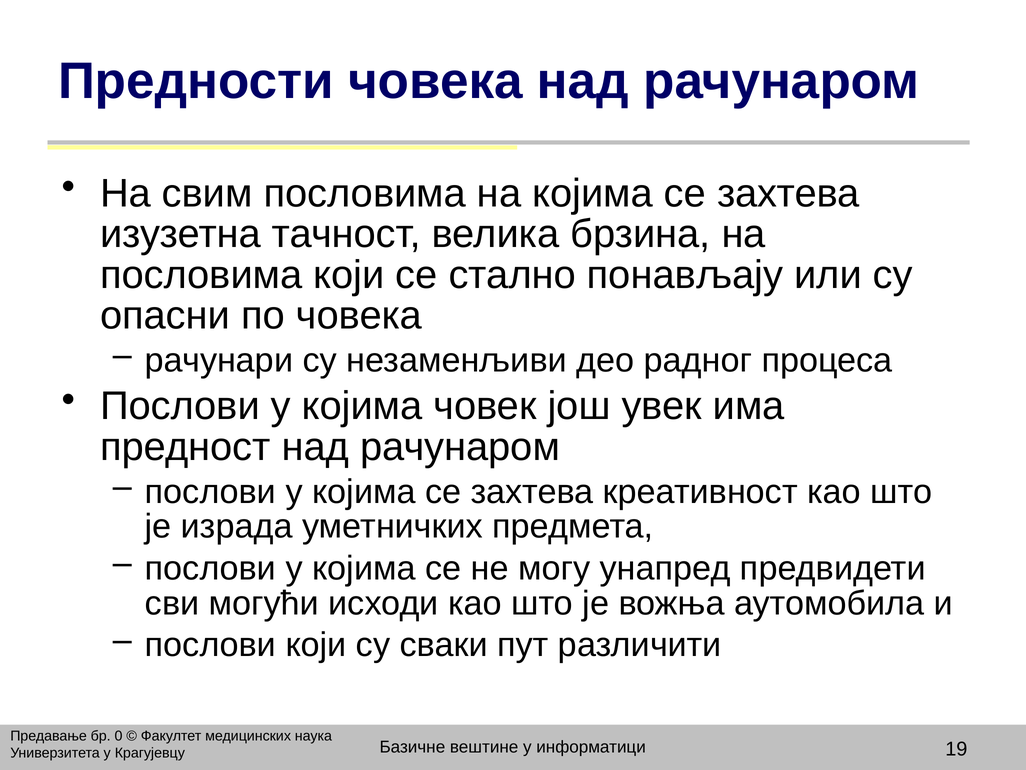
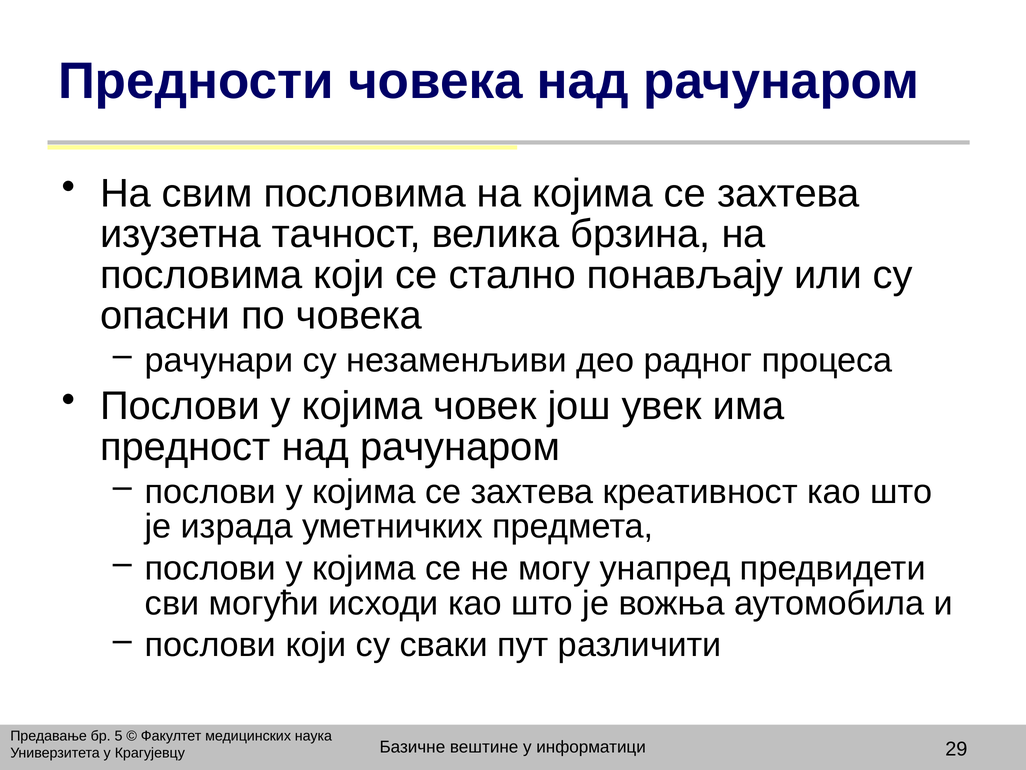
0: 0 -> 5
19: 19 -> 29
